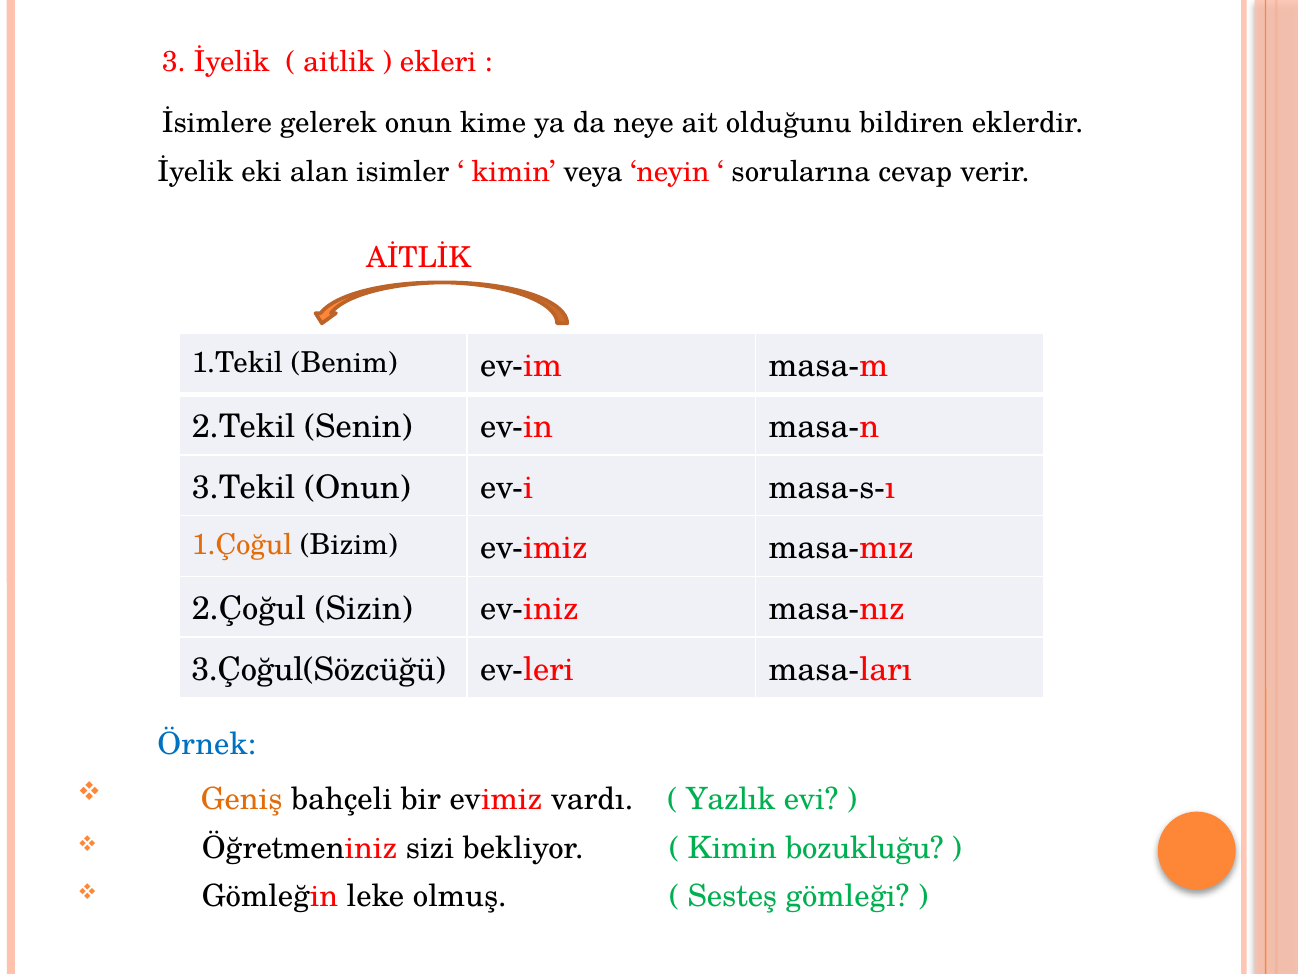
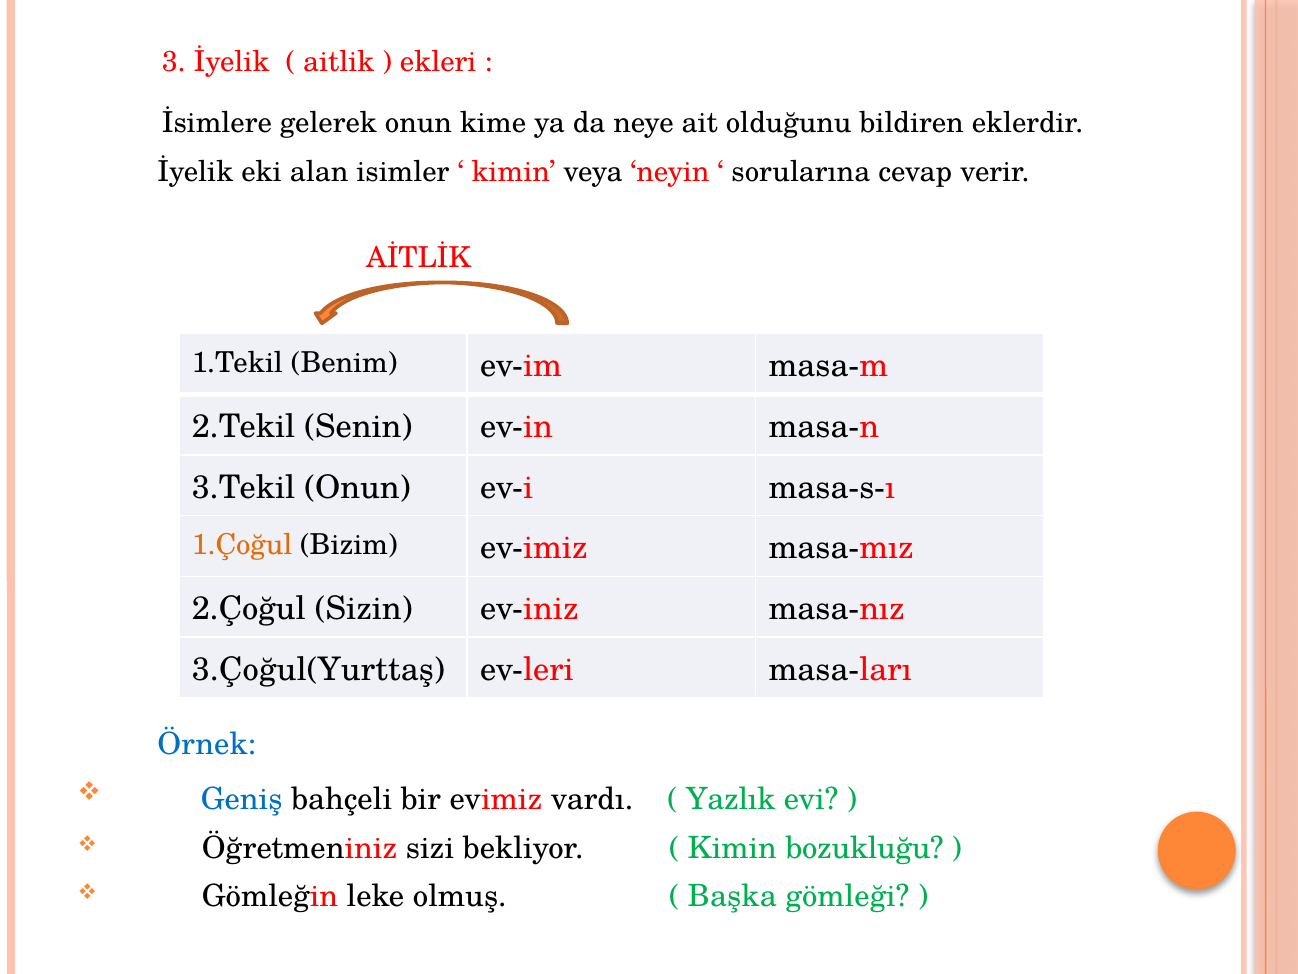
3.Çoğul(Sözcüğü: 3.Çoğul(Sözcüğü -> 3.Çoğul(Yurttaş
Geniş colour: orange -> blue
Sesteş: Sesteş -> Başka
